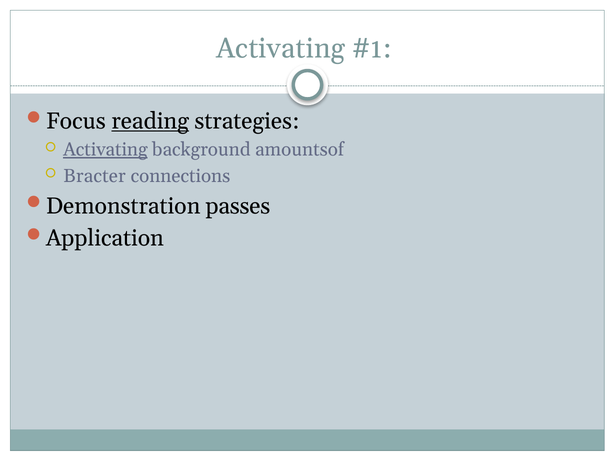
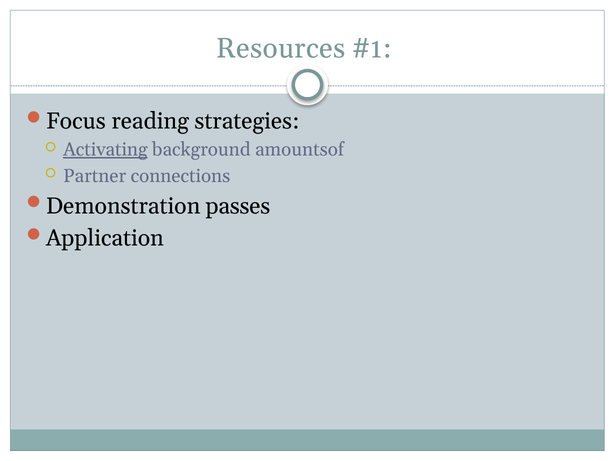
Activating at (281, 48): Activating -> Resources
reading underline: present -> none
Bracter: Bracter -> Partner
